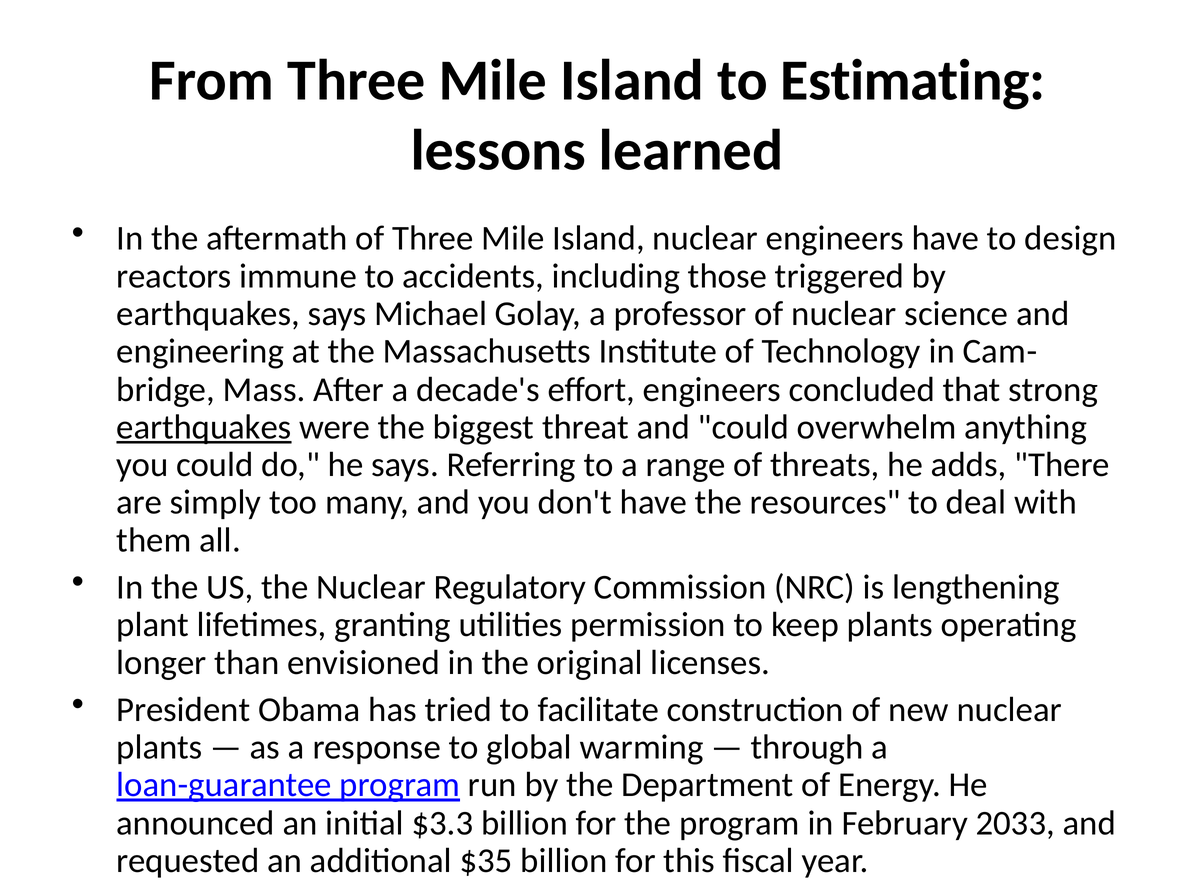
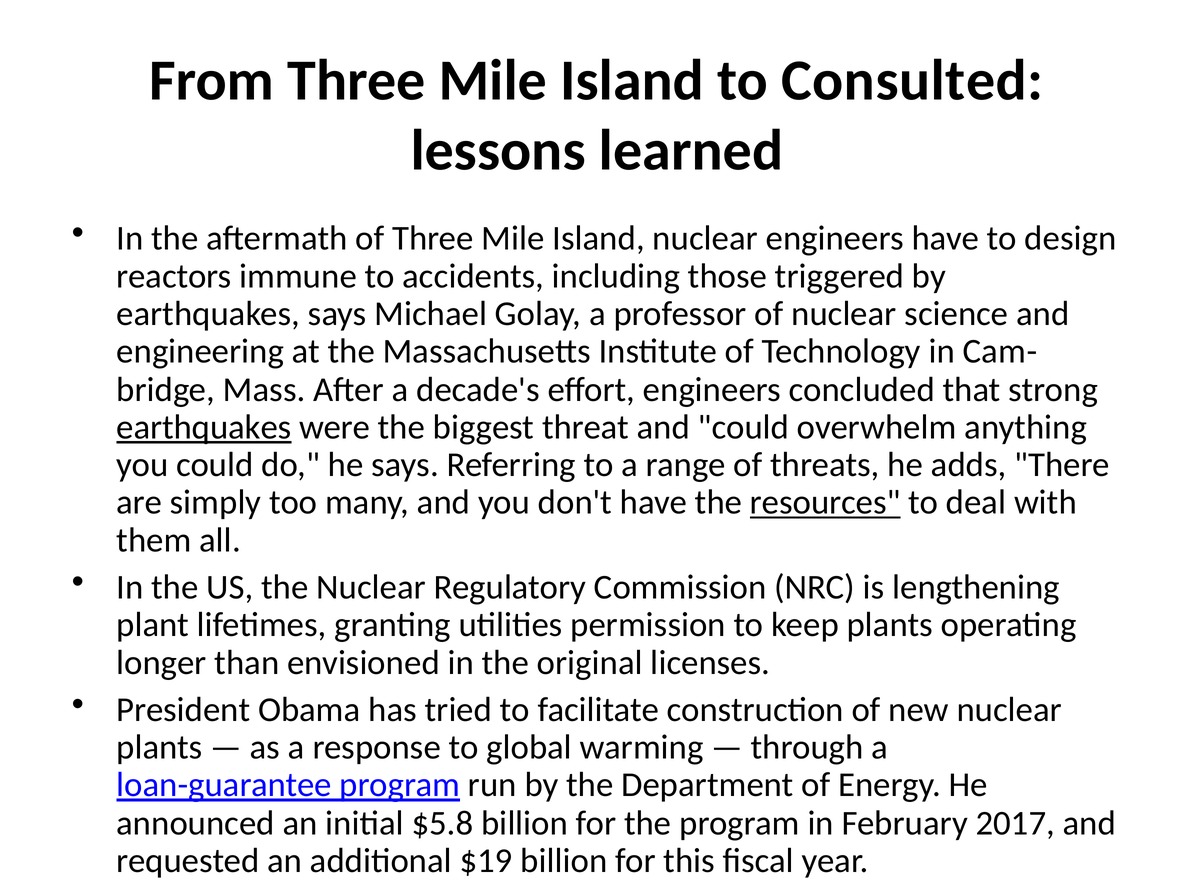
Estimating: Estimating -> Consulted
resources underline: none -> present
$3.3: $3.3 -> $5.8
2033: 2033 -> 2017
$35: $35 -> $19
